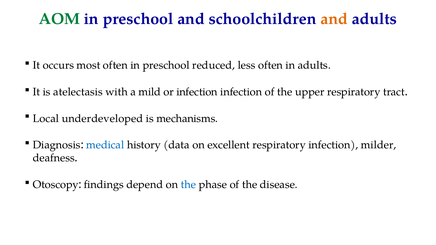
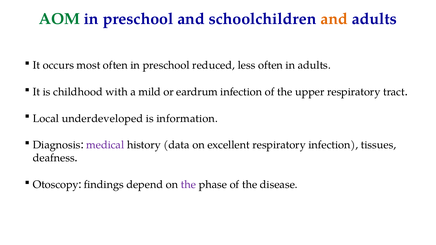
atelectasis: atelectasis -> childhood
or infection: infection -> eardrum
mechanisms: mechanisms -> information
medical colour: blue -> purple
milder: milder -> tissues
the at (188, 185) colour: blue -> purple
